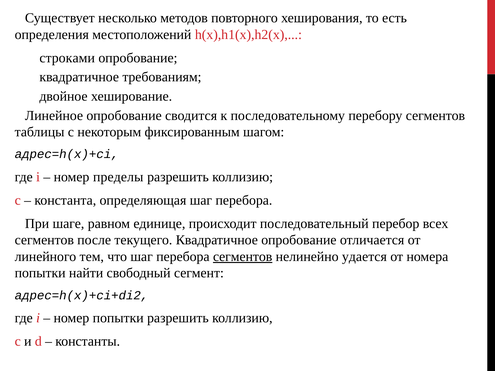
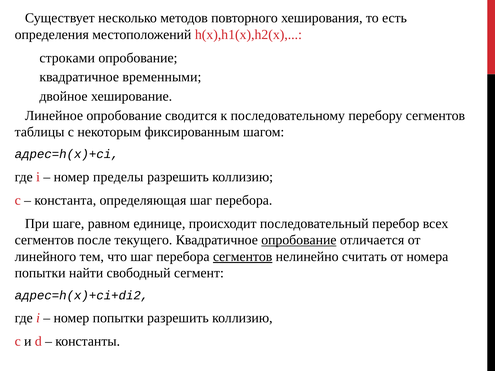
требованиям: требованиям -> временными
опробование at (299, 240) underline: none -> present
удается: удается -> считать
